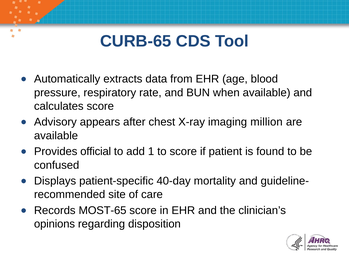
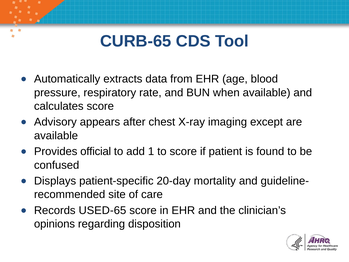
million: million -> except
40-day: 40-day -> 20-day
MOST-65: MOST-65 -> USED-65
